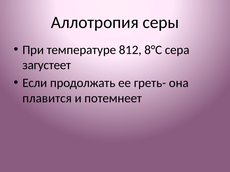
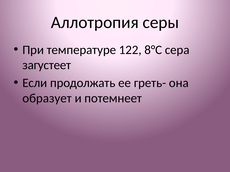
812: 812 -> 122
плавится: плавится -> образует
